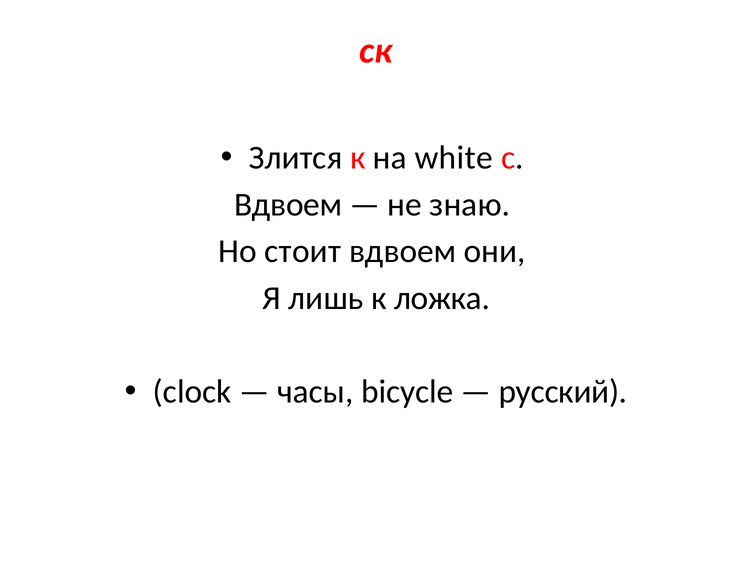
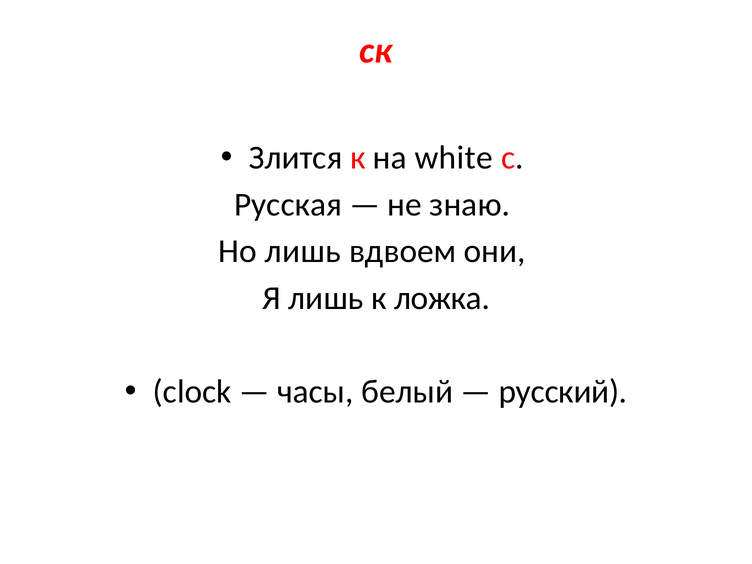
Вдвоем at (288, 205): Вдвоем -> Русская
Но стоит: стоит -> лишь
bicycle: bicycle -> белый
